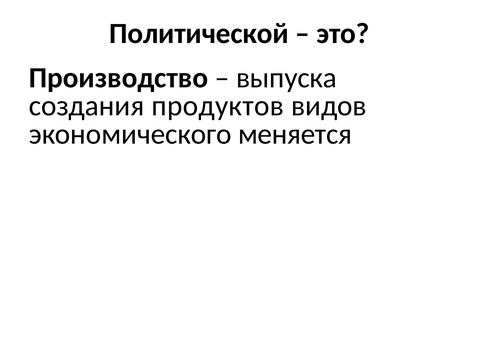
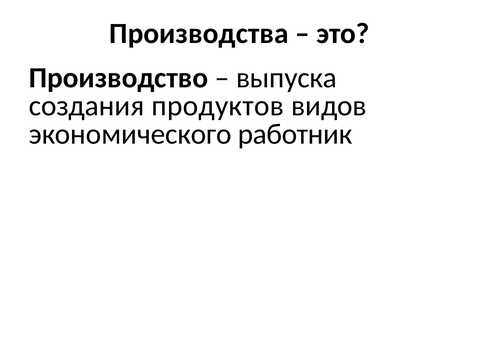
Политической: Политической -> Производства
меняется: меняется -> работник
